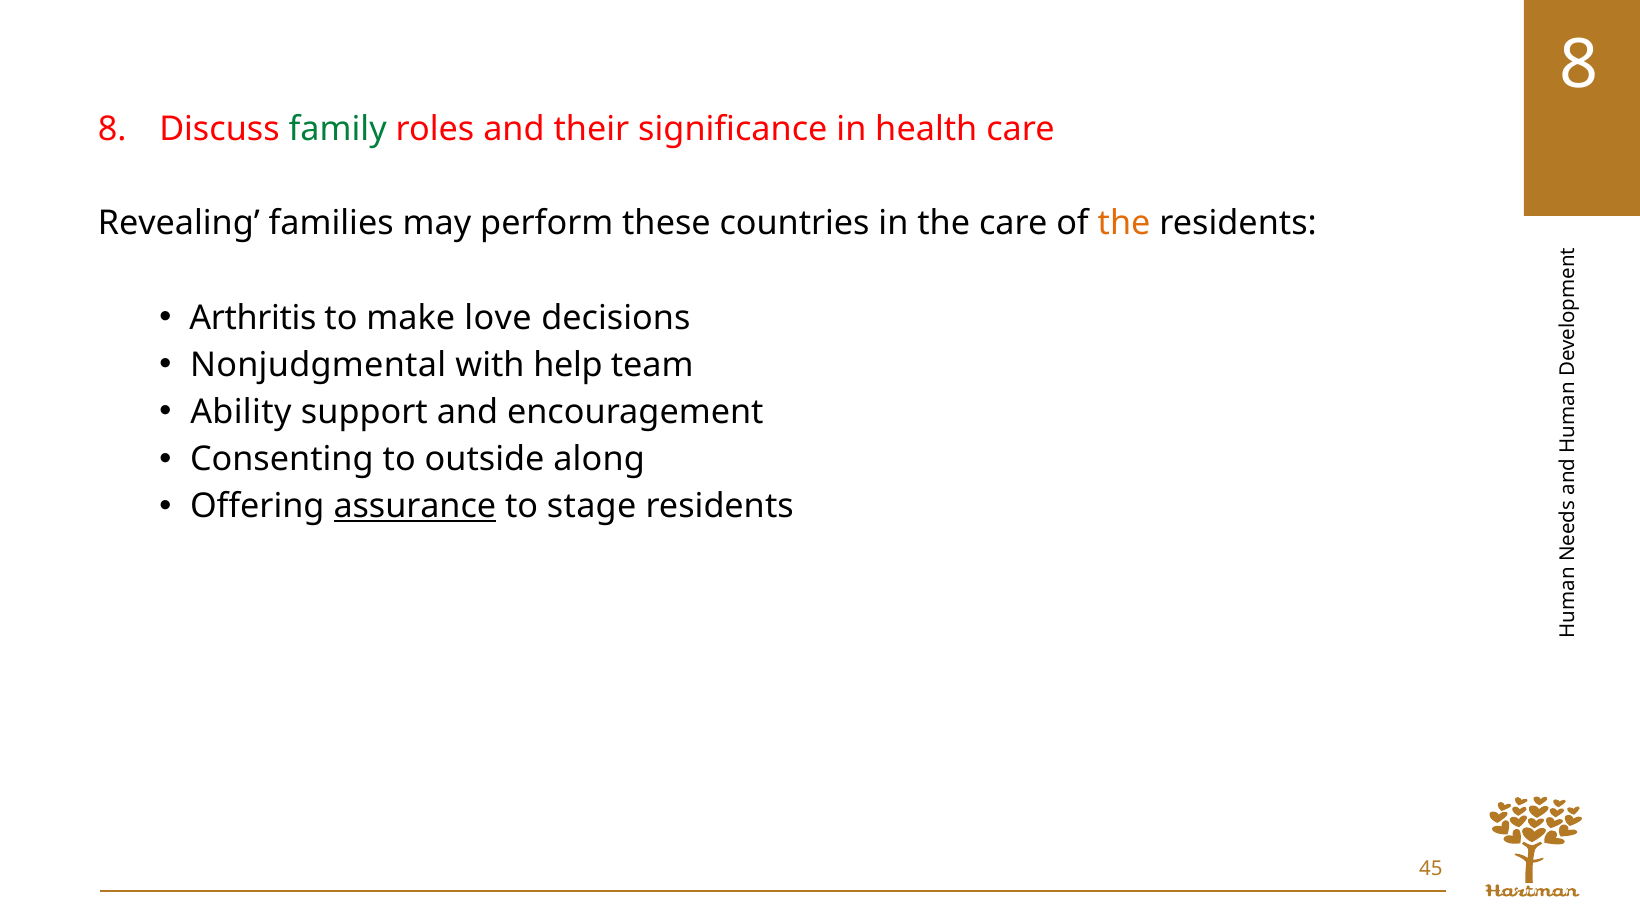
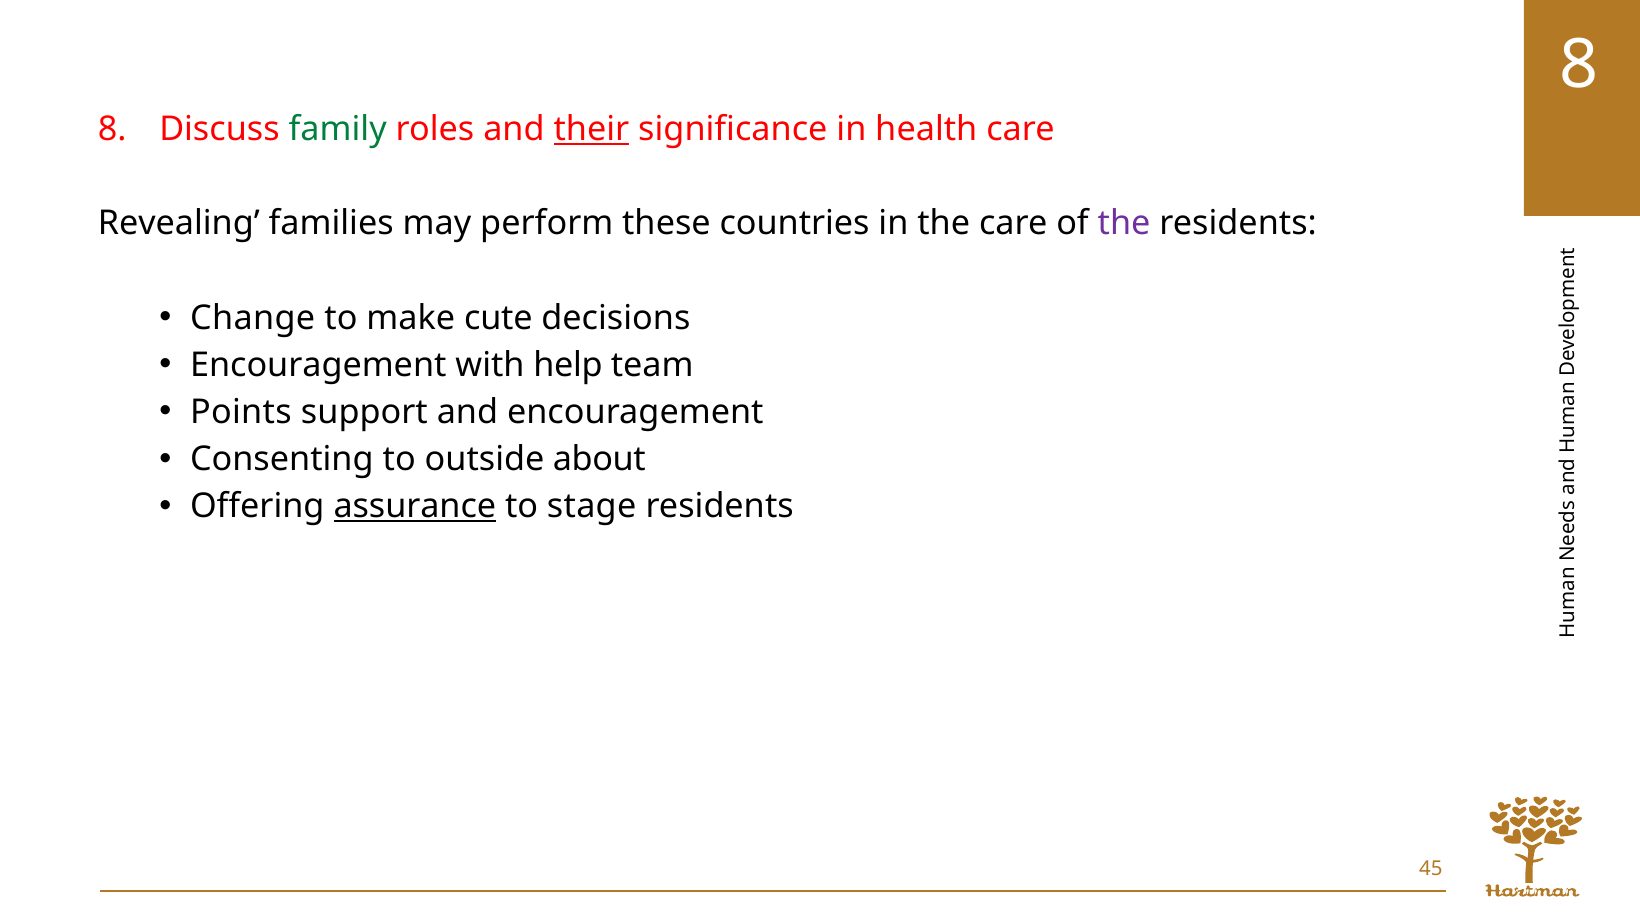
their underline: none -> present
the at (1124, 224) colour: orange -> purple
Arthritis: Arthritis -> Change
love: love -> cute
Nonjudgmental at (318, 365): Nonjudgmental -> Encouragement
Ability: Ability -> Points
along: along -> about
